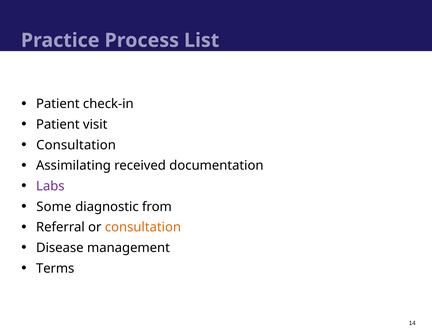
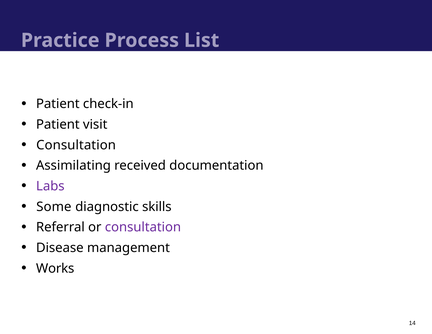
from: from -> skills
consultation at (143, 227) colour: orange -> purple
Terms: Terms -> Works
